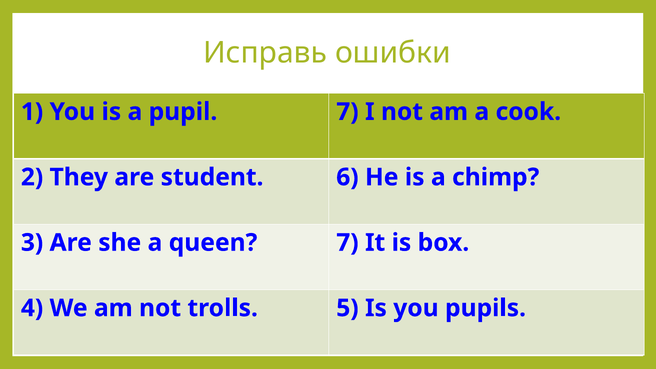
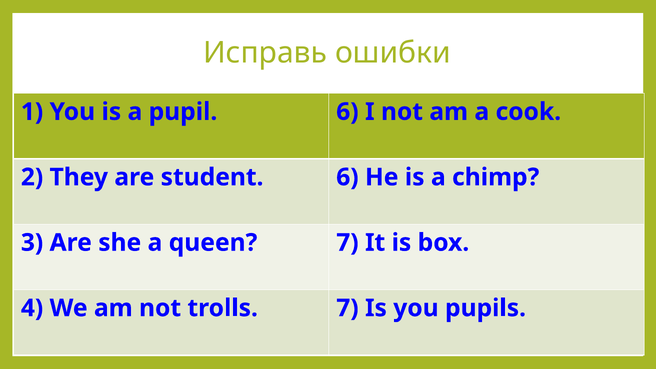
pupil 7: 7 -> 6
trolls 5: 5 -> 7
